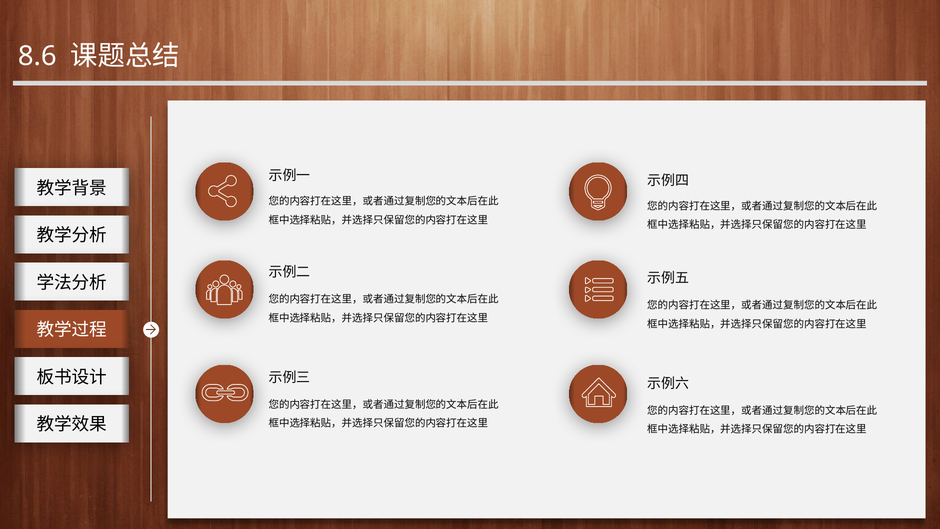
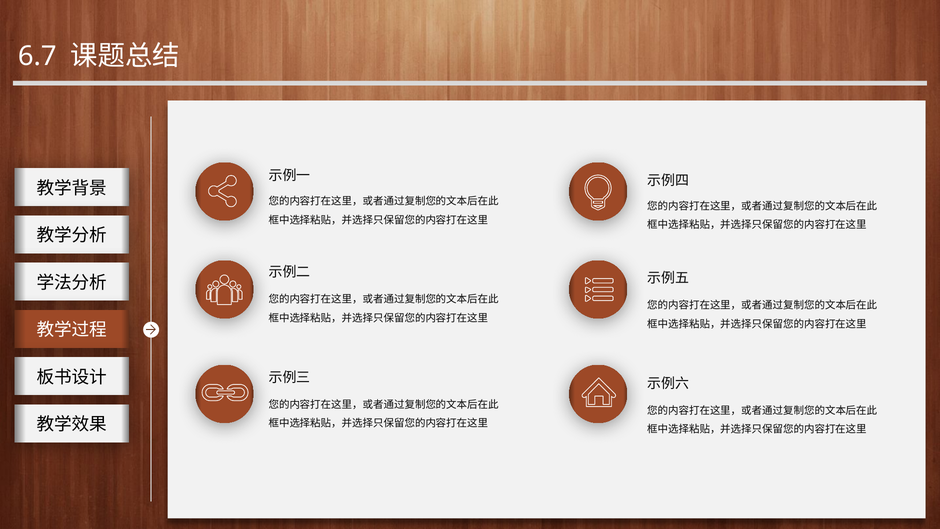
8.6: 8.6 -> 6.7
